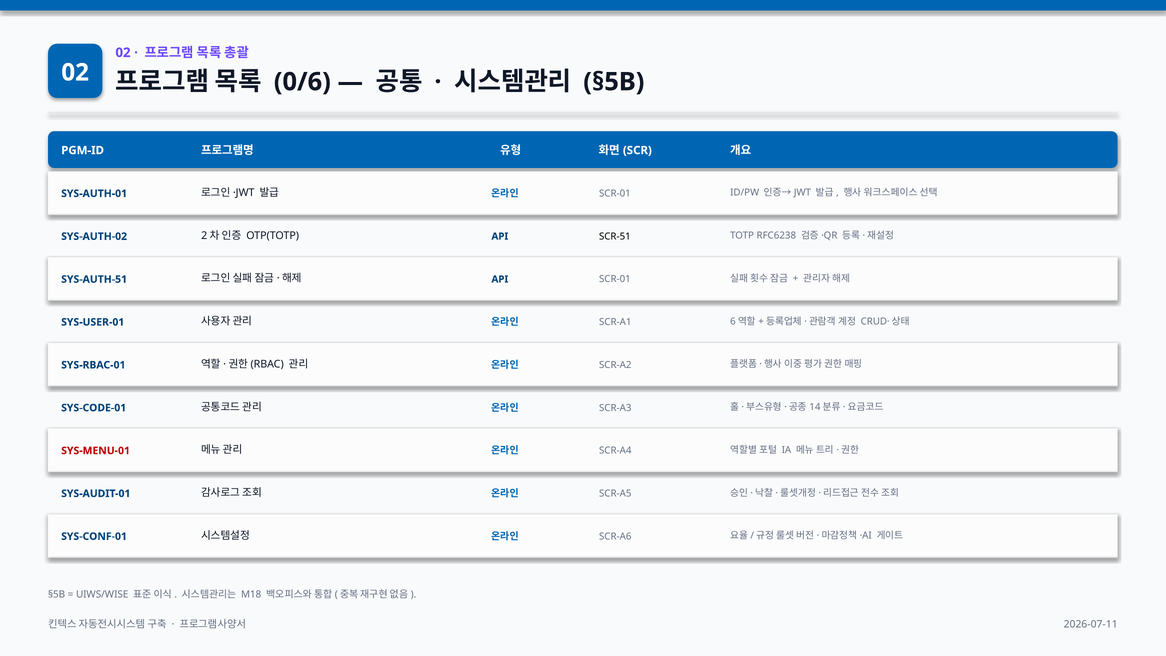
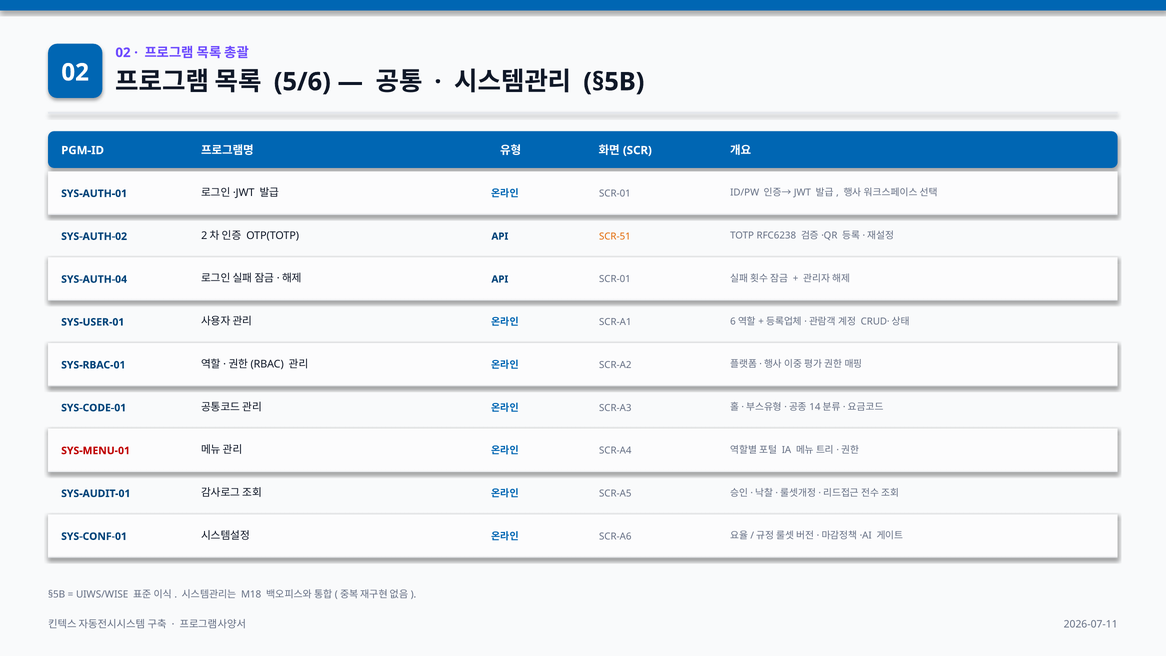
0/6: 0/6 -> 5/6
SCR-51 colour: black -> orange
SYS-AUTH-51: SYS-AUTH-51 -> SYS-AUTH-04
